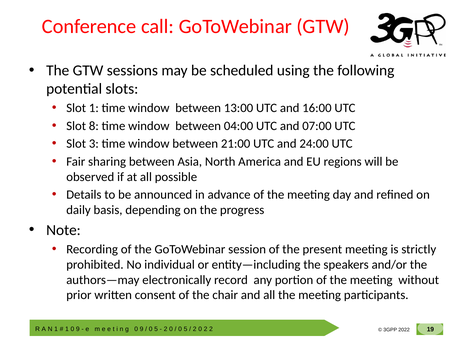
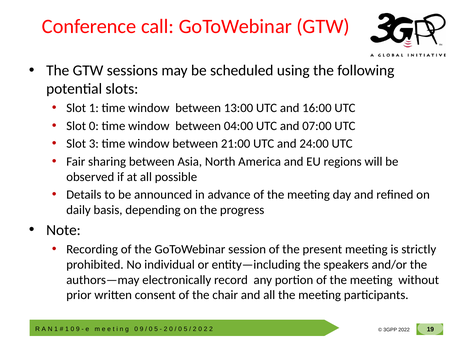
Slot 8: 8 -> 0
